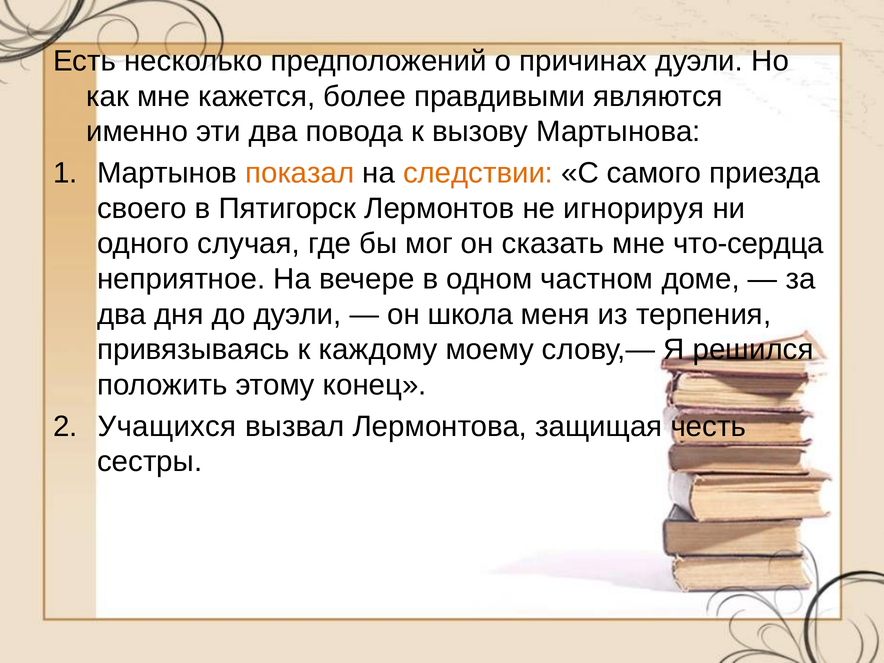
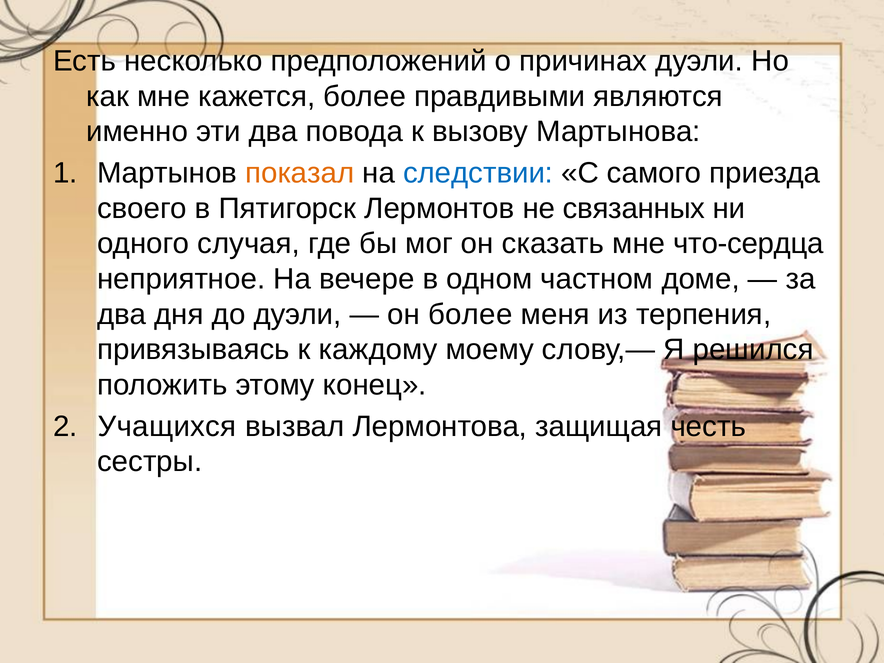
следствии colour: orange -> blue
игнорируя: игнорируя -> связанных
он школа: школа -> более
